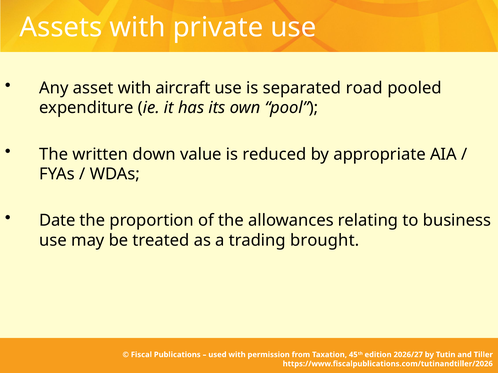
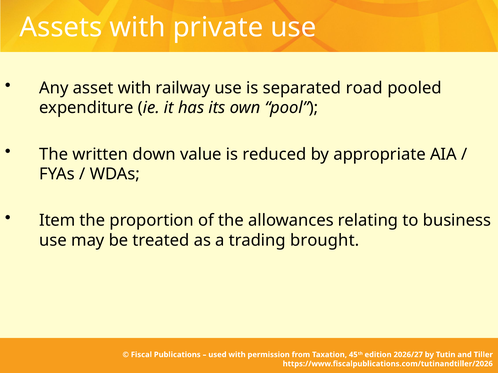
aircraft: aircraft -> railway
Date: Date -> Item
